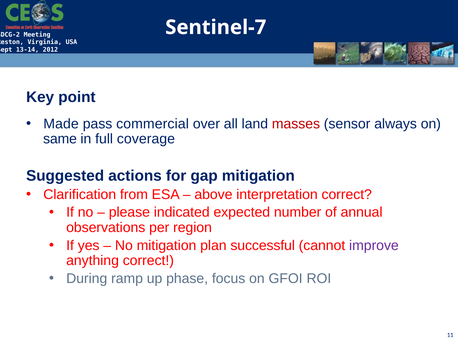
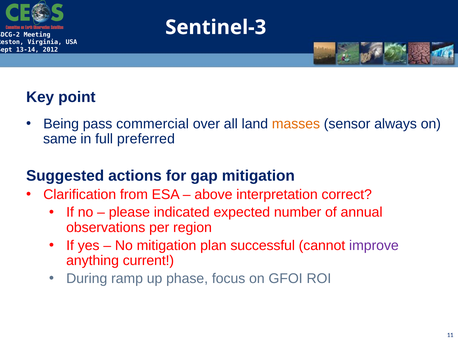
Sentinel-7: Sentinel-7 -> Sentinel-3
Made: Made -> Being
masses colour: red -> orange
coverage: coverage -> preferred
anything correct: correct -> current
